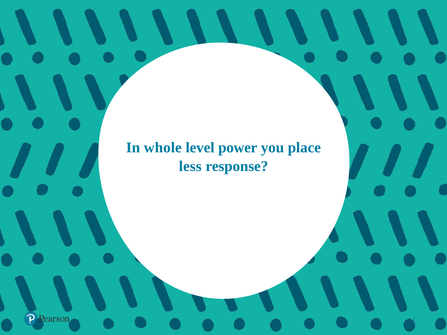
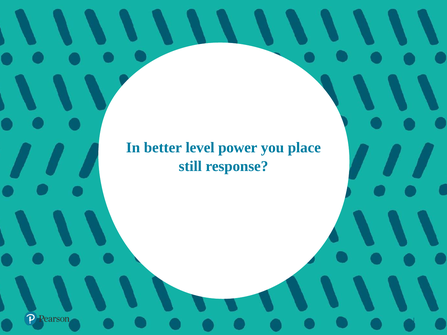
whole: whole -> better
less: less -> still
